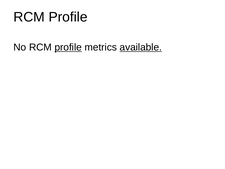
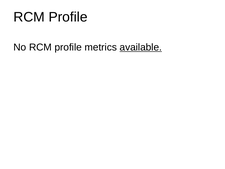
profile at (68, 47) underline: present -> none
